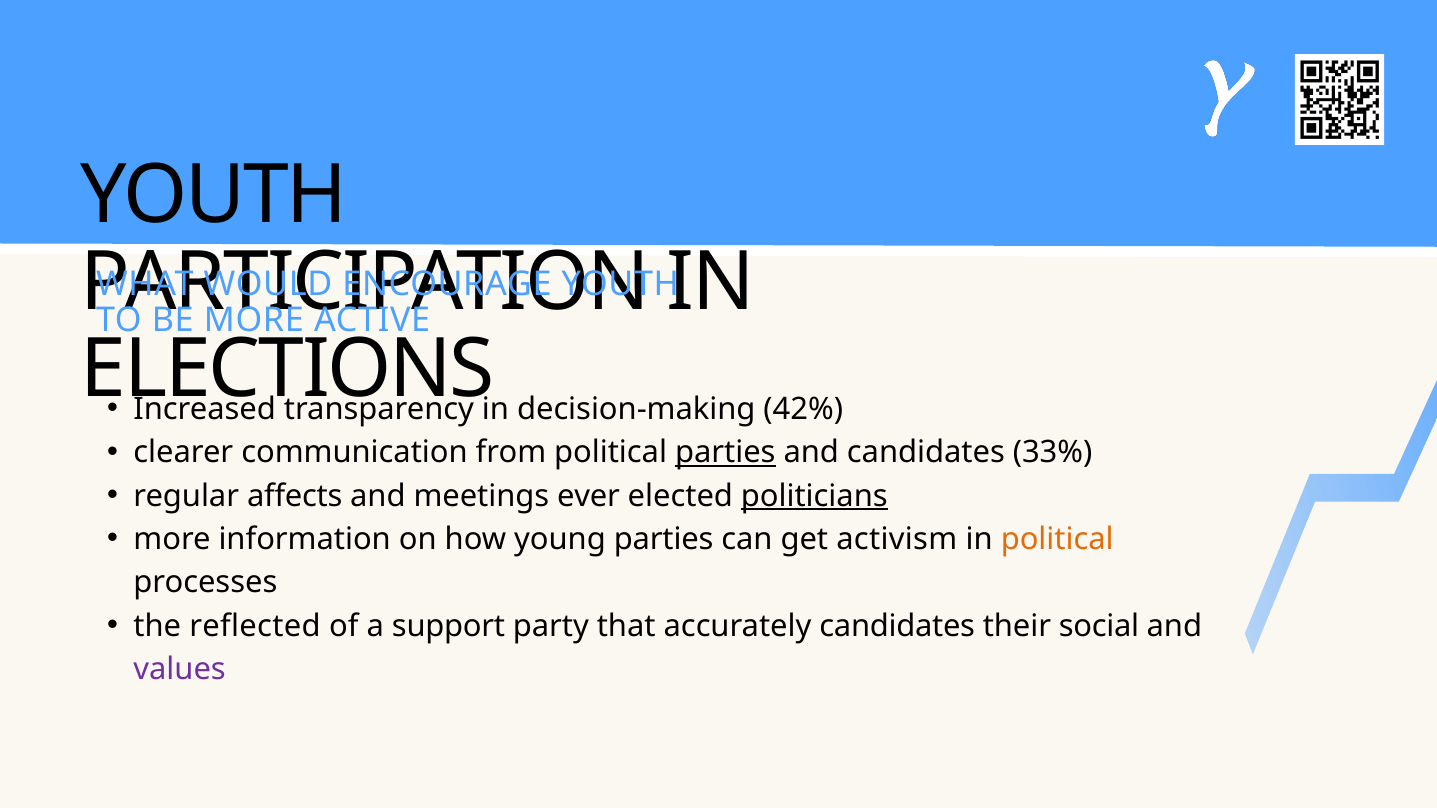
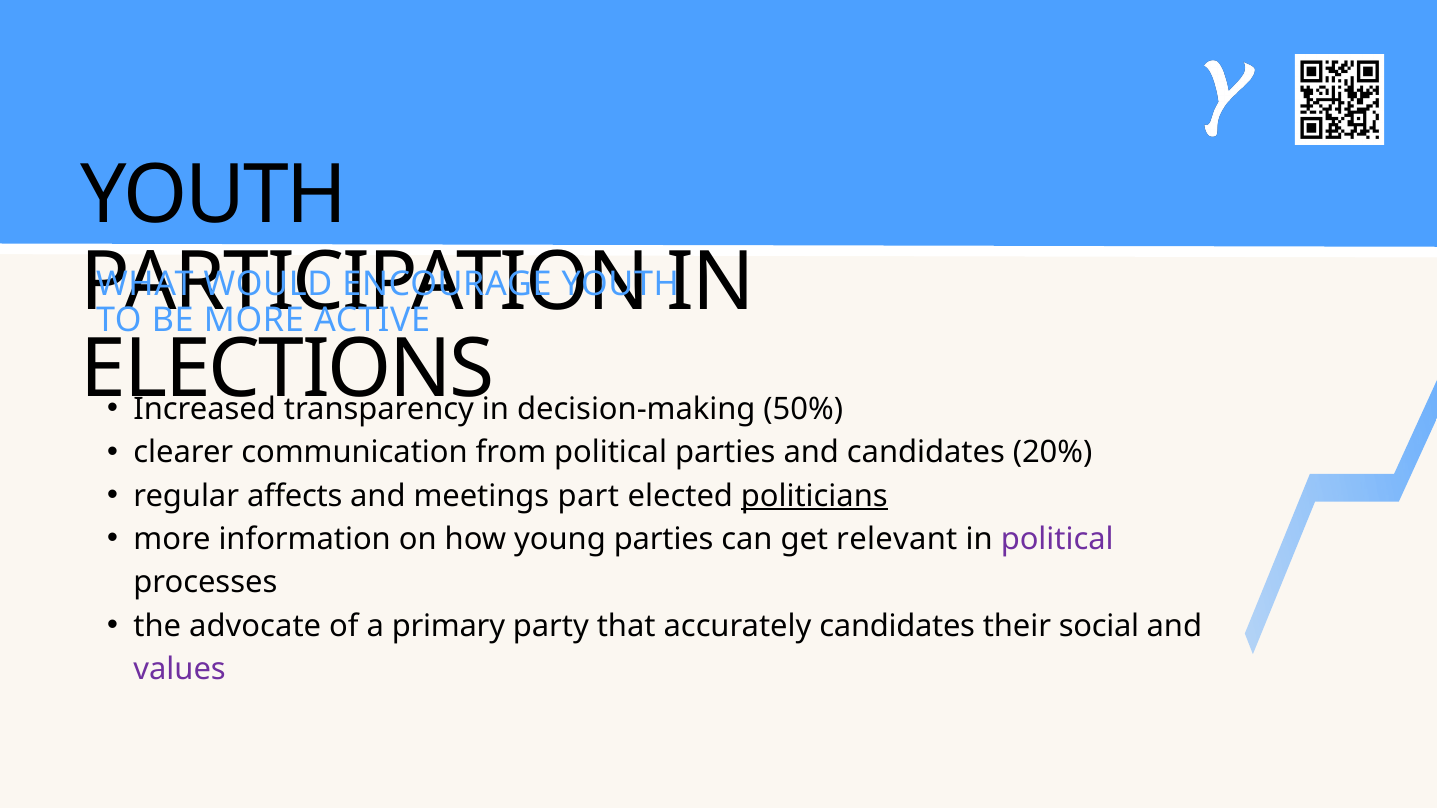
42%: 42% -> 50%
parties at (725, 453) underline: present -> none
33%: 33% -> 20%
ever: ever -> part
activism: activism -> relevant
political at (1057, 539) colour: orange -> purple
reflected: reflected -> advocate
support: support -> primary
